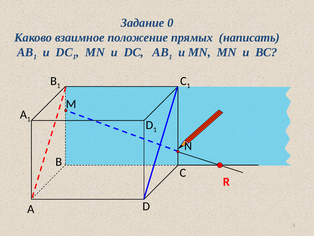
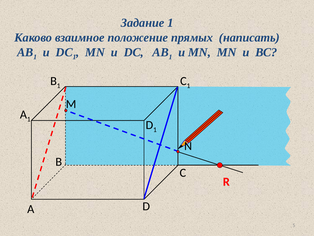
Задание 0: 0 -> 1
